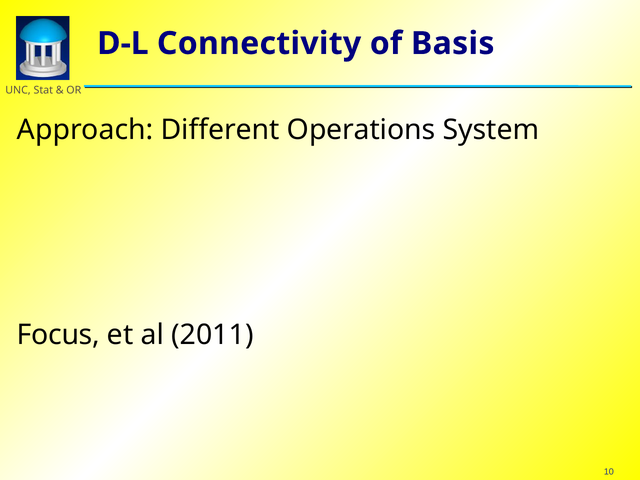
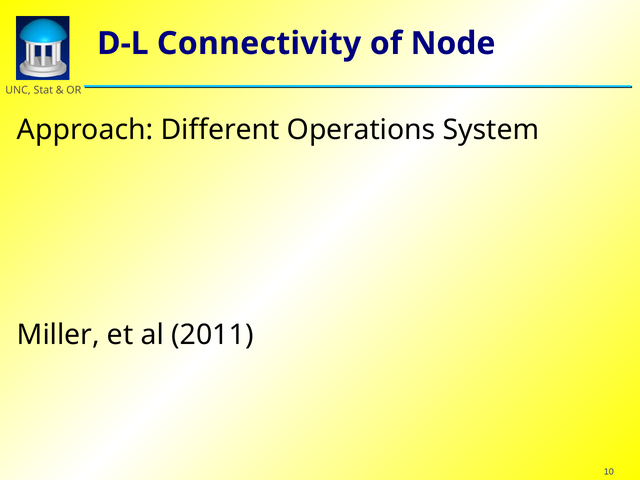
Basis: Basis -> Node
Focus: Focus -> Miller
